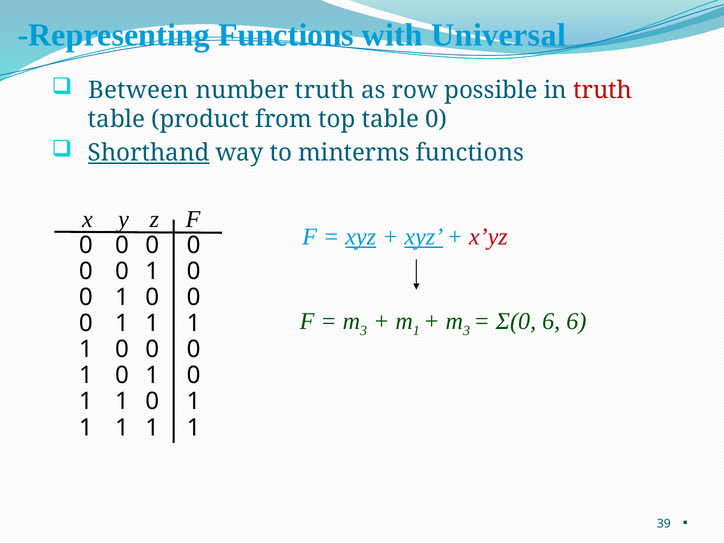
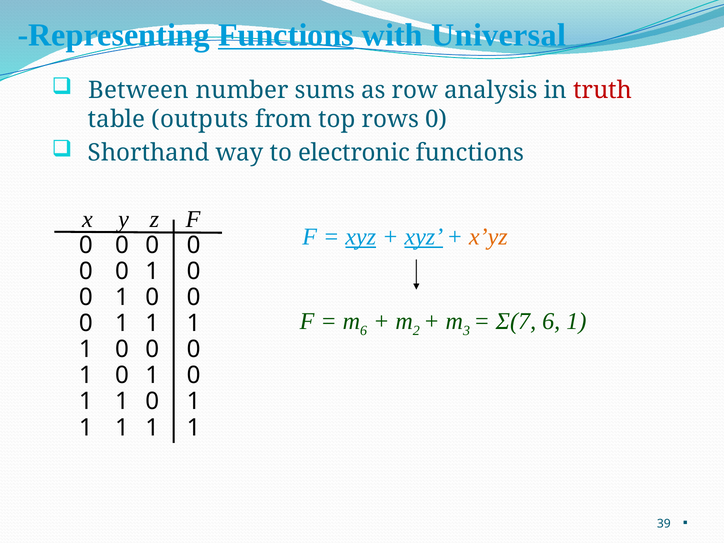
Functions at (286, 35) underline: none -> present
number truth: truth -> sums
possible: possible -> analysis
product: product -> outputs
top table: table -> rows
Shorthand underline: present -> none
minterms: minterms -> electronic
x’yz colour: red -> orange
3 at (364, 331): 3 -> 6
1 at (416, 331): 1 -> 2
Σ(0: Σ(0 -> Σ(7
6 6: 6 -> 1
